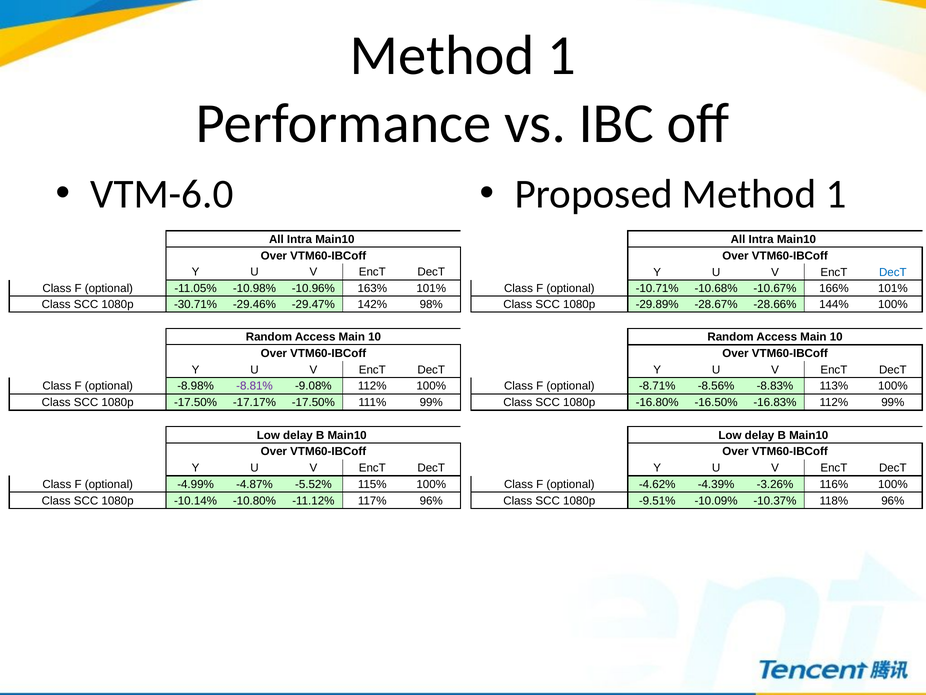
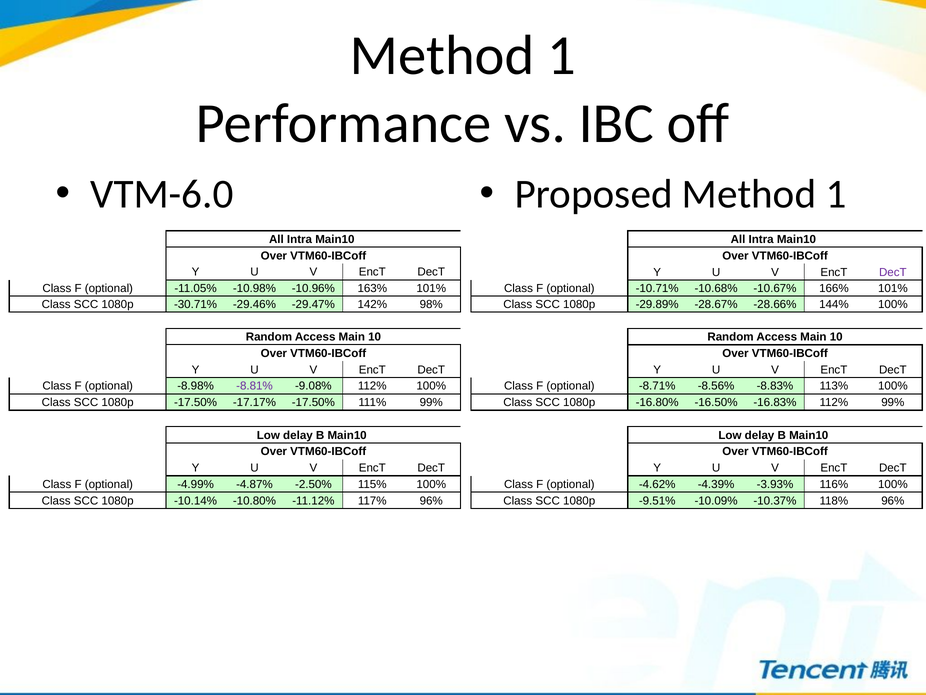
DecT at (893, 272) colour: blue -> purple
-5.52%: -5.52% -> -2.50%
-3.26%: -3.26% -> -3.93%
